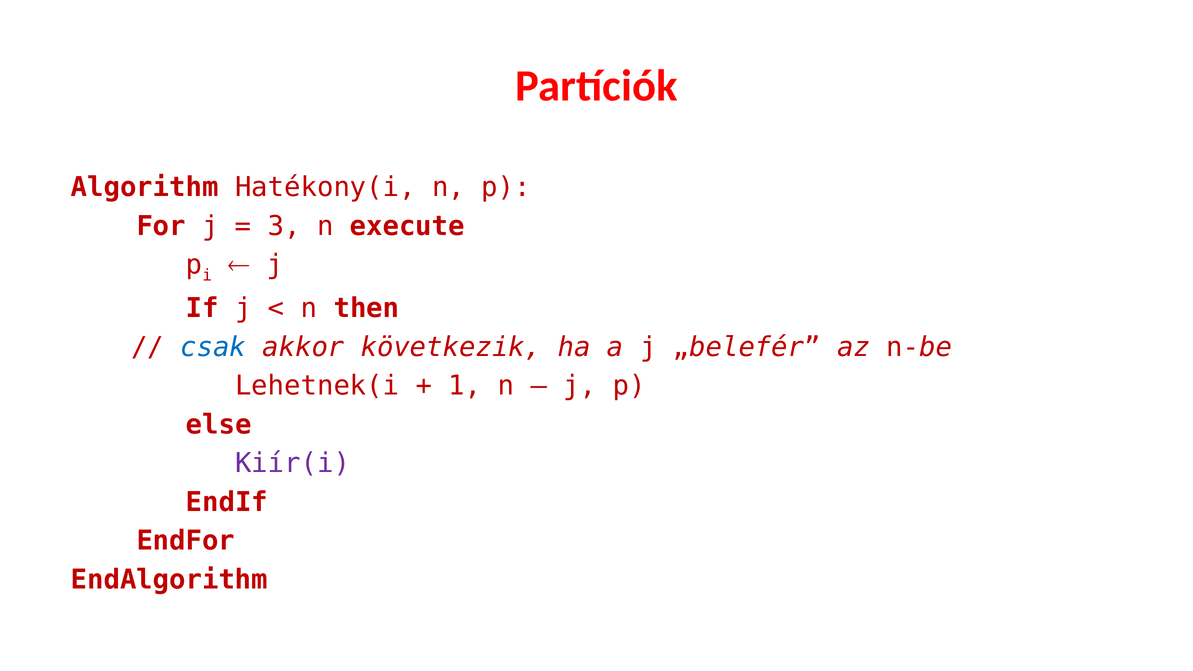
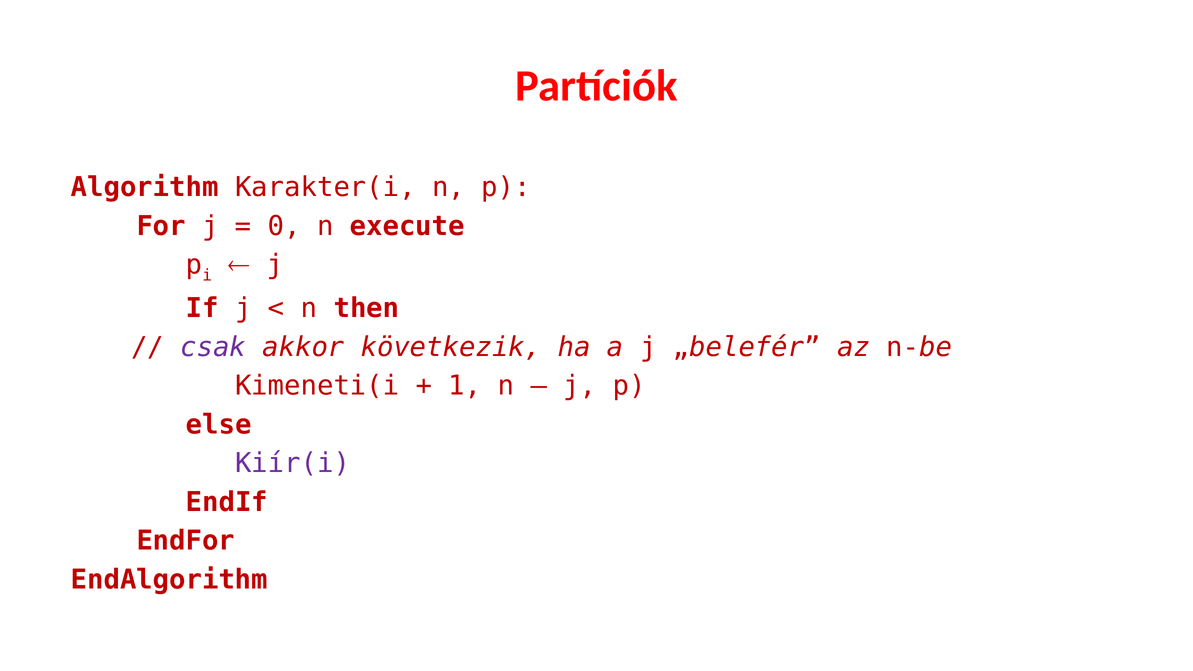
Hatékony(i: Hatékony(i -> Karakter(i
3: 3 -> 0
csak colour: blue -> purple
Lehetnek(i: Lehetnek(i -> Kimeneti(i
